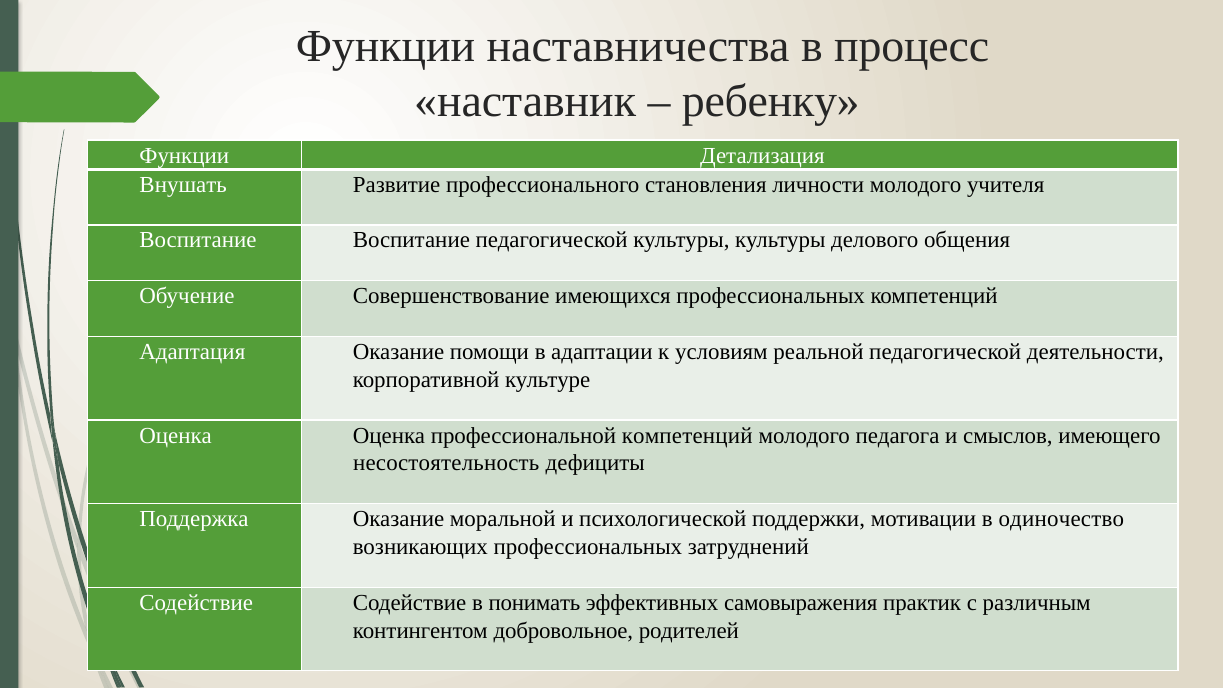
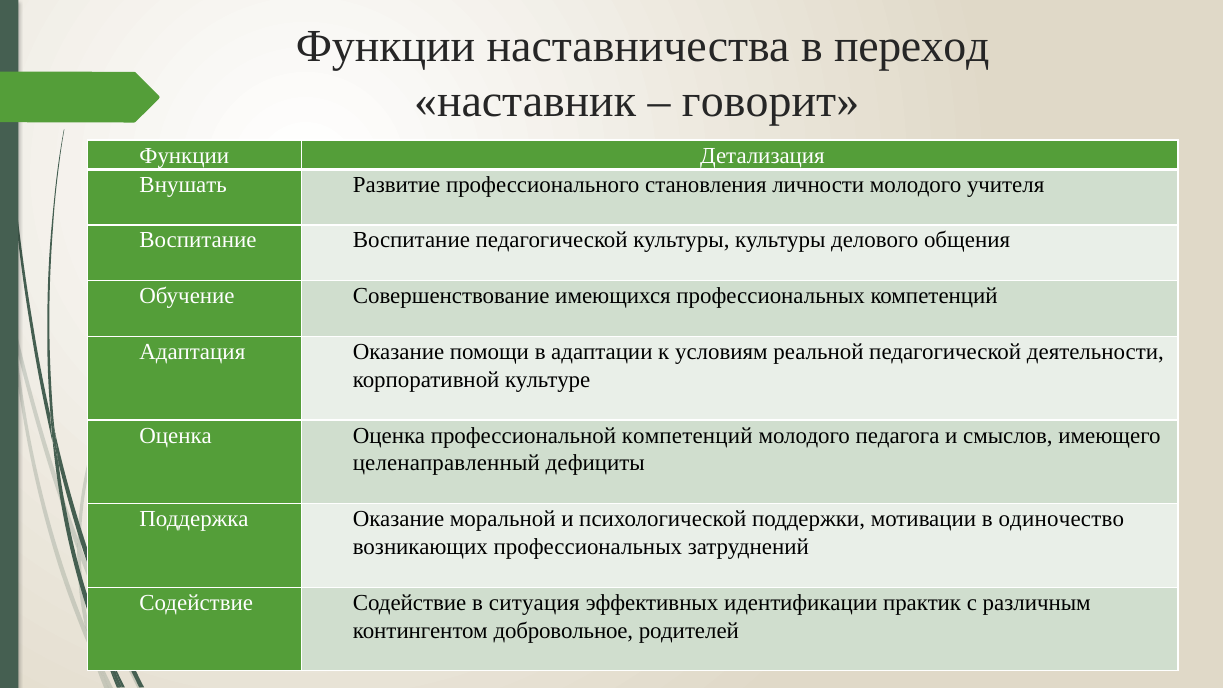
процесс: процесс -> переход
ребенку: ребенку -> говорит
несостоятельность: несостоятельность -> целенаправленный
понимать: понимать -> ситуация
самовыражения: самовыражения -> идентификации
